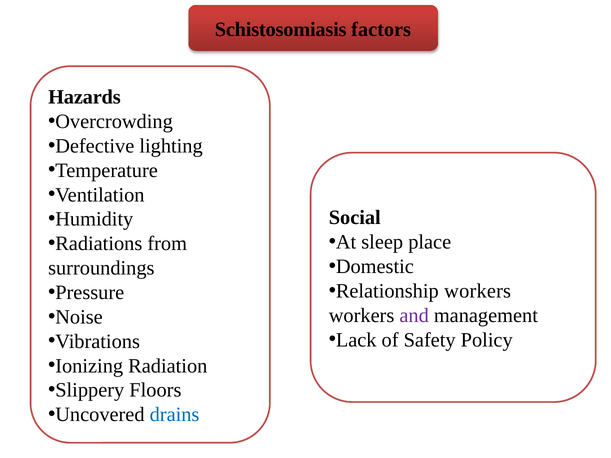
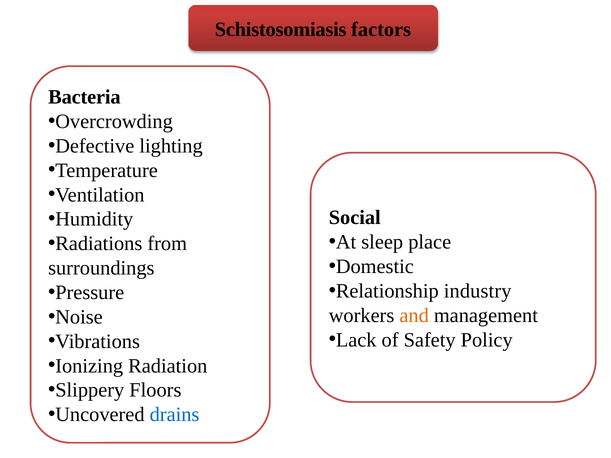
Hazards: Hazards -> Bacteria
Relationship workers: workers -> industry
and colour: purple -> orange
